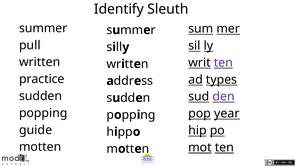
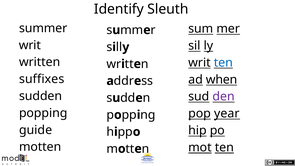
pull at (30, 45): pull -> writ
ten at (223, 63) colour: purple -> blue
practice: practice -> suffixes
types: types -> when
